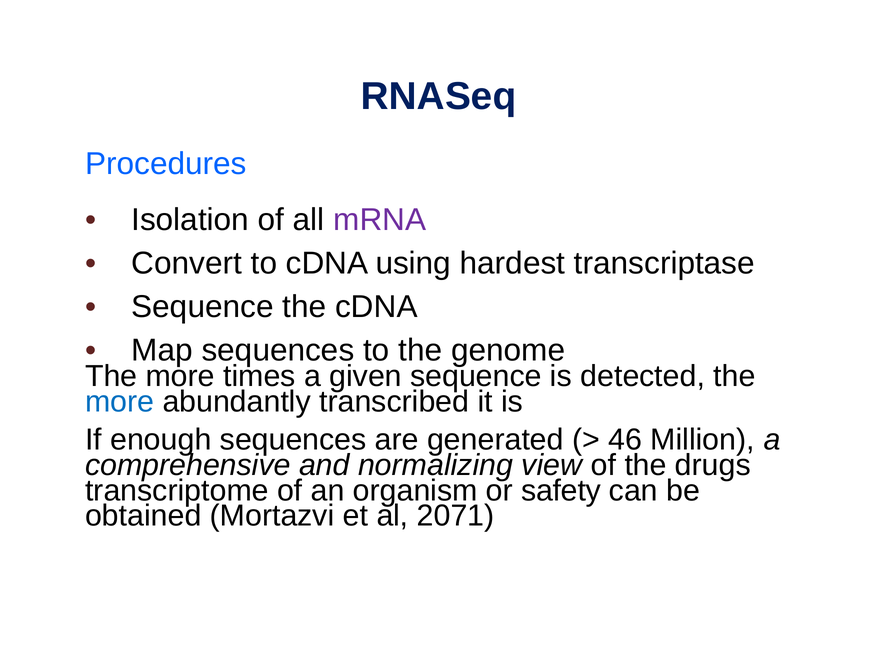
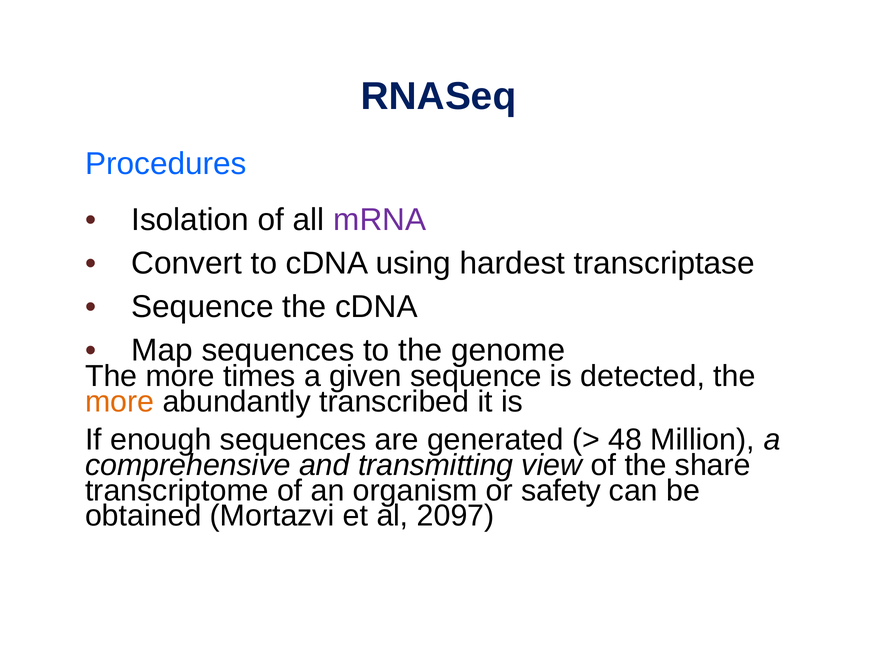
more at (120, 402) colour: blue -> orange
46: 46 -> 48
normalizing: normalizing -> transmitting
drugs: drugs -> share
2071: 2071 -> 2097
